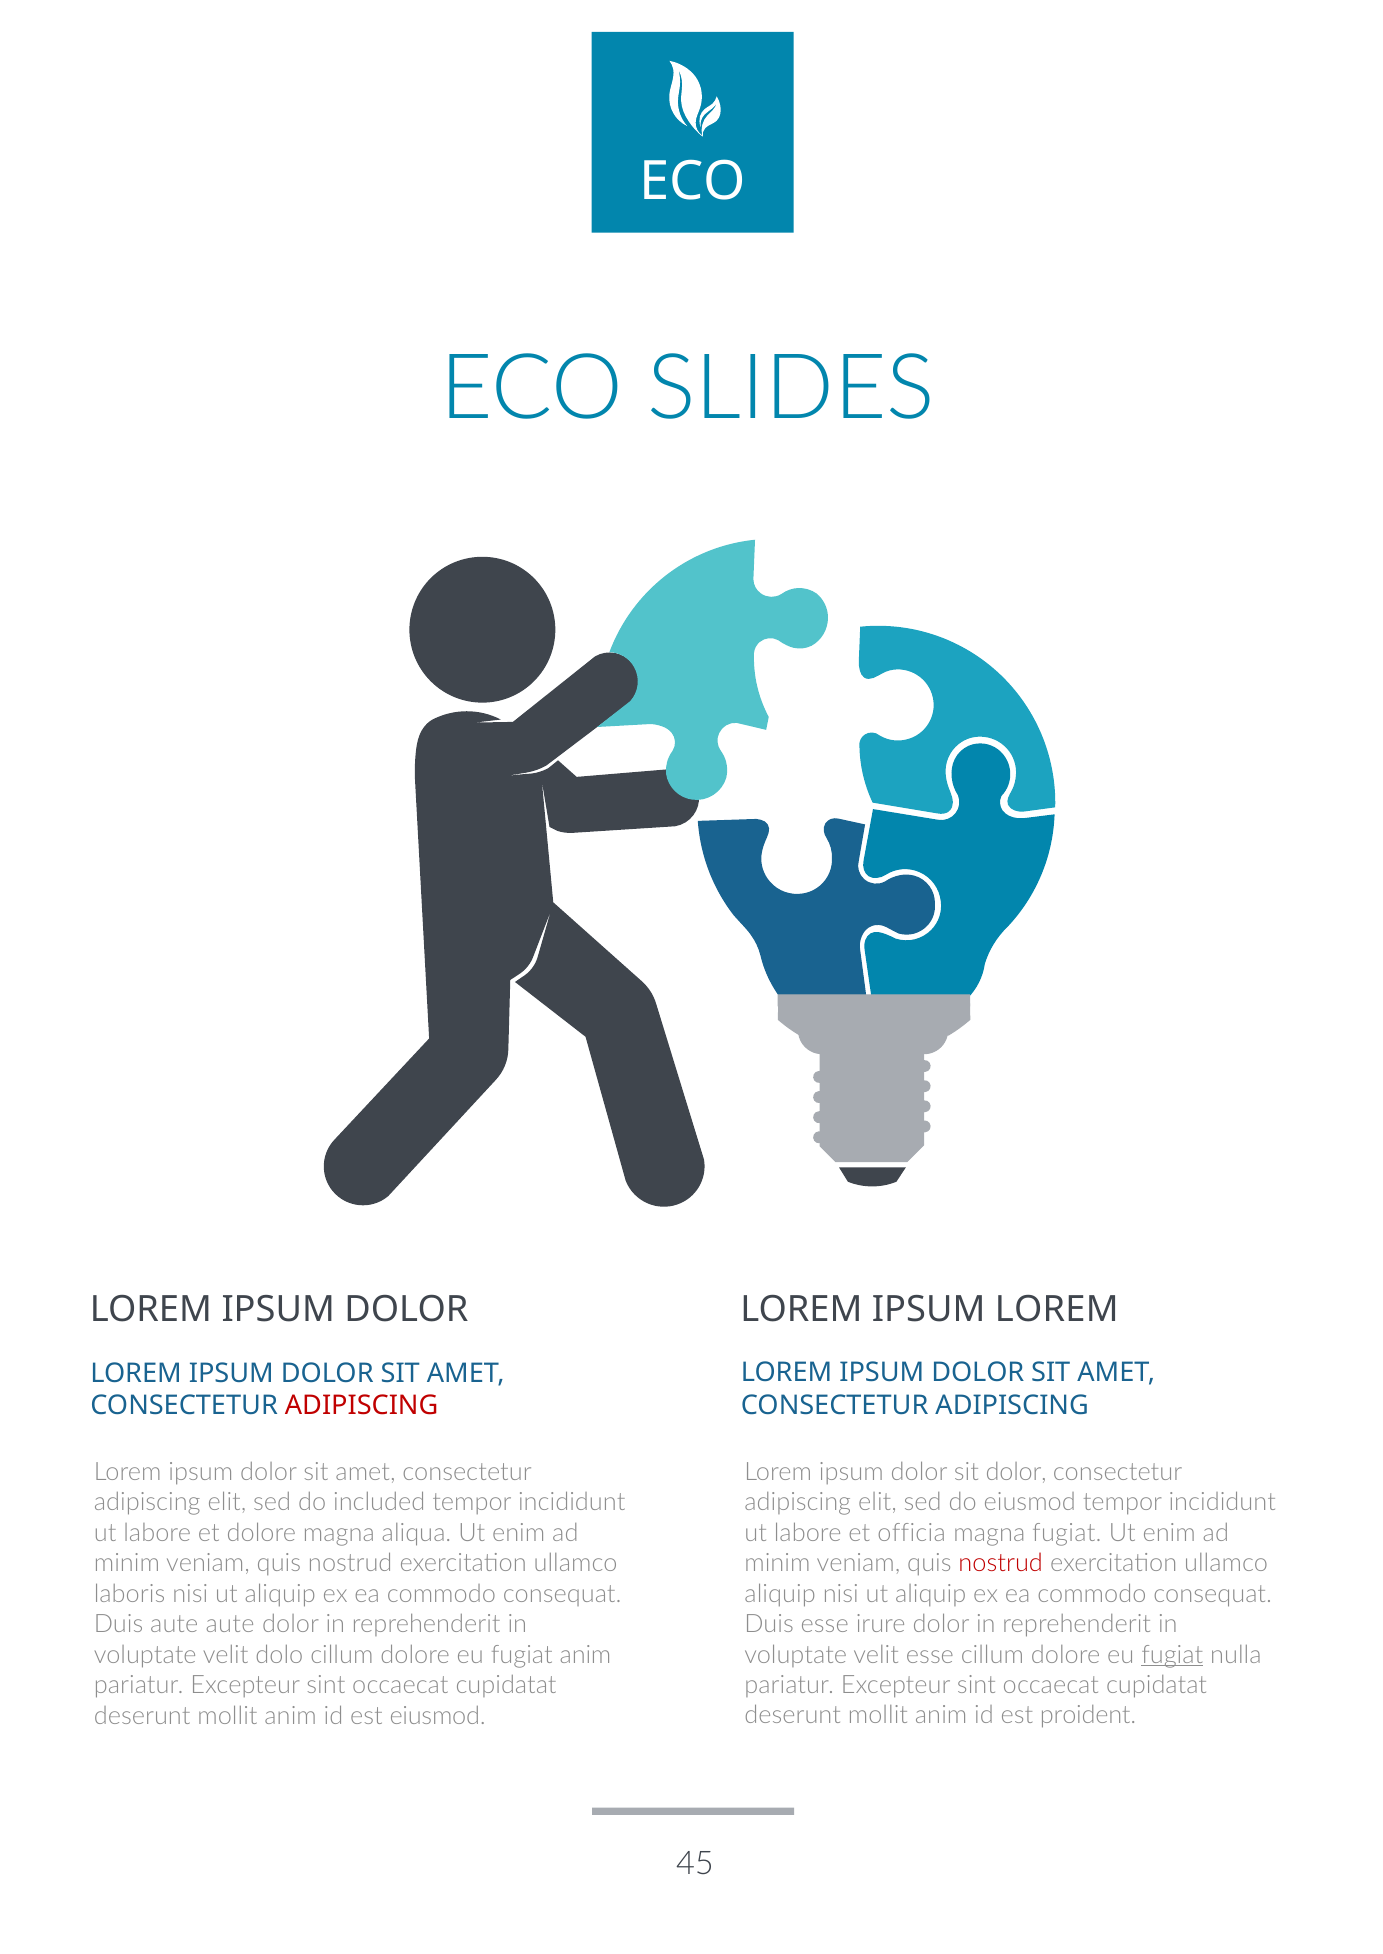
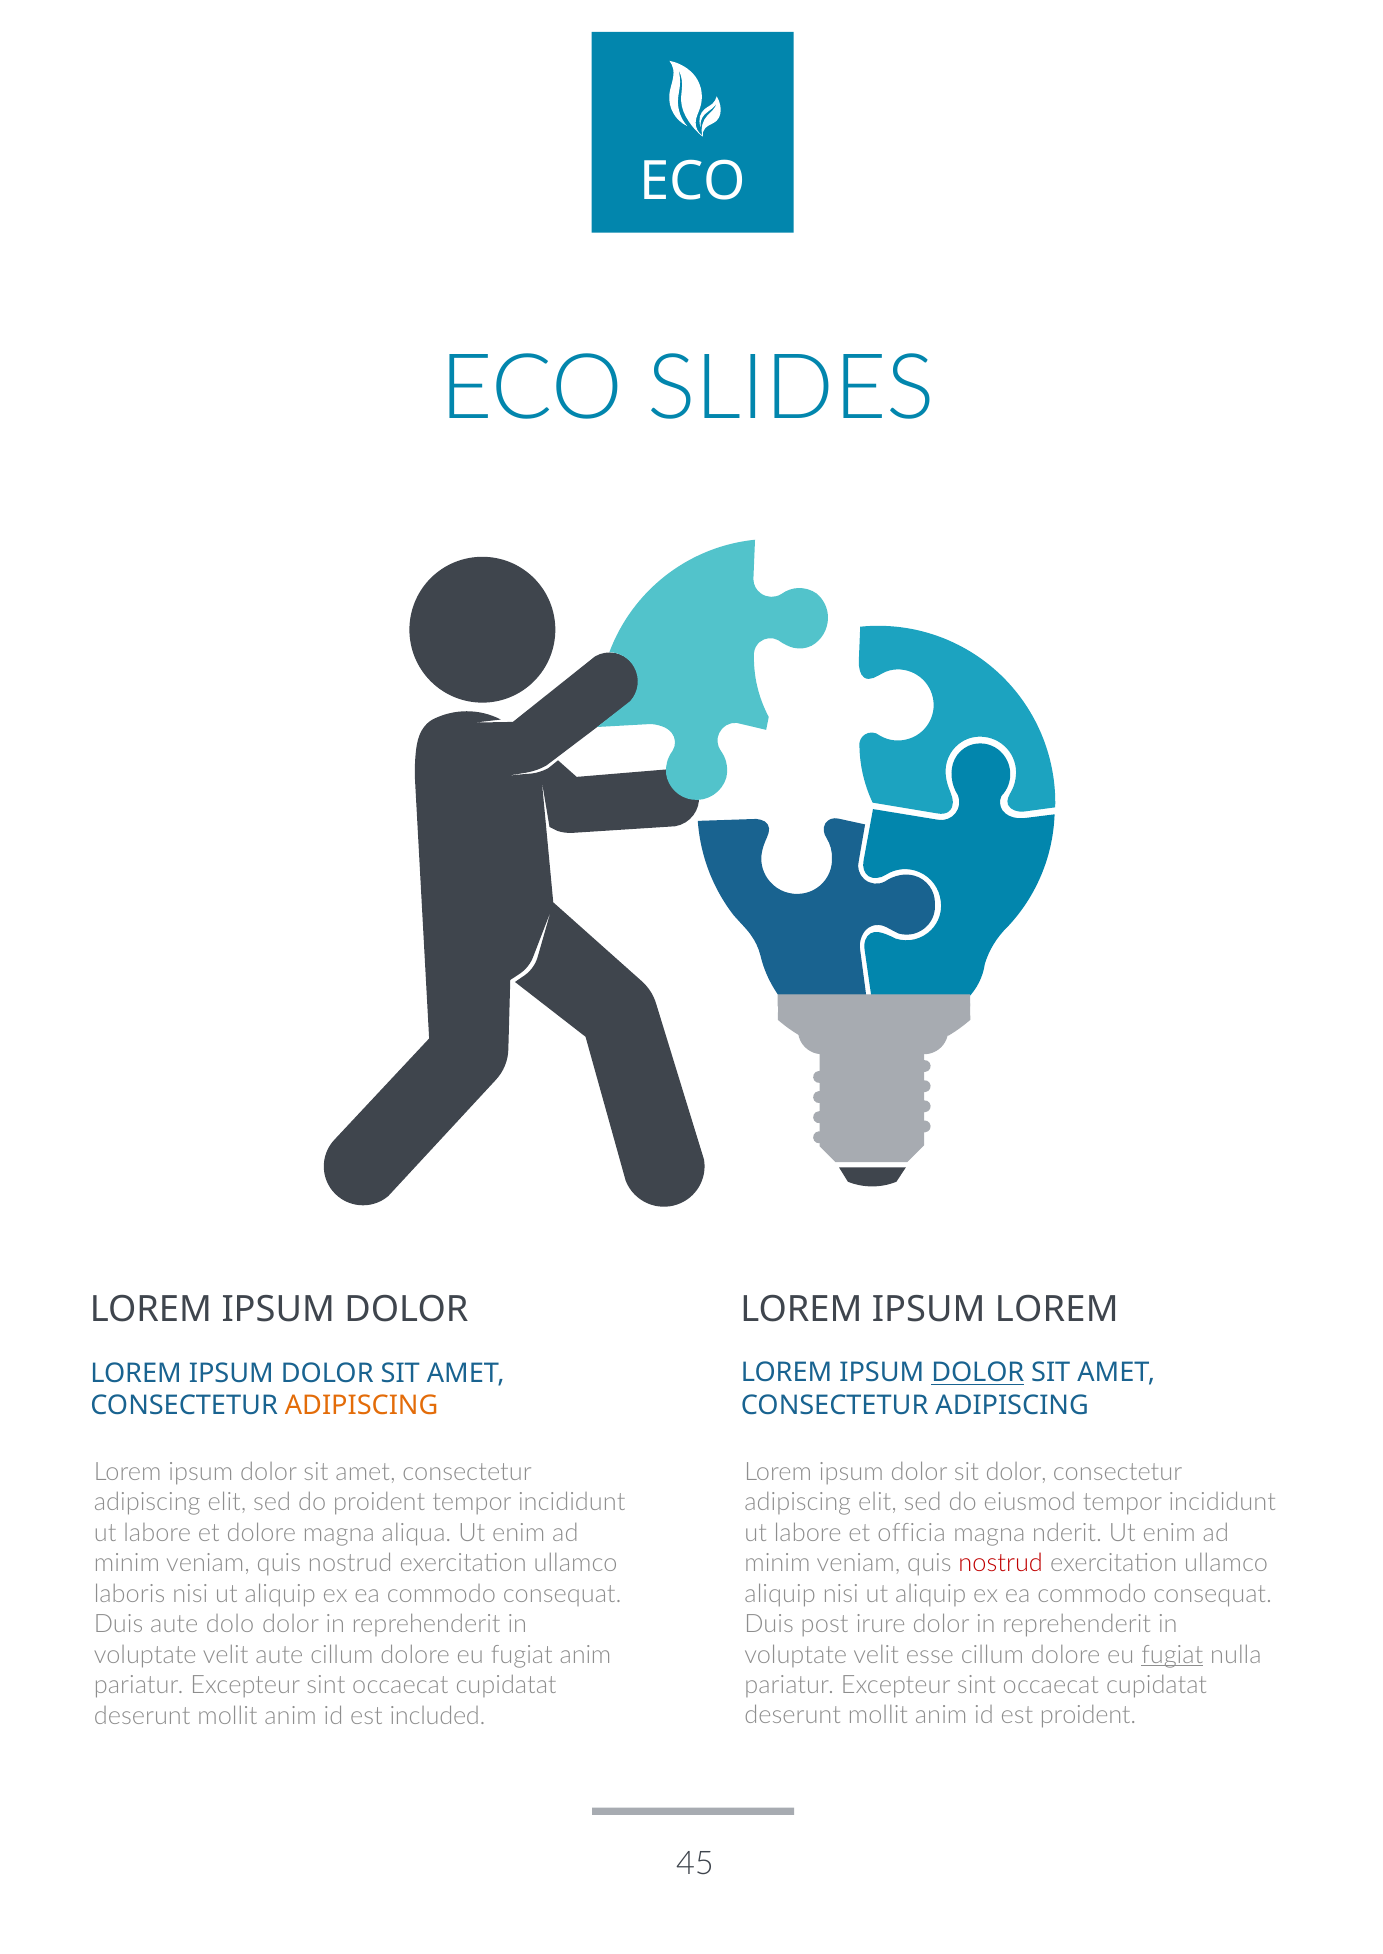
DOLOR at (978, 1374) underline: none -> present
ADIPISCING at (362, 1407) colour: red -> orange
do included: included -> proident
magna fugiat: fugiat -> nderit
Duis esse: esse -> post
aute aute: aute -> dolo
velit dolo: dolo -> aute
est eiusmod: eiusmod -> included
